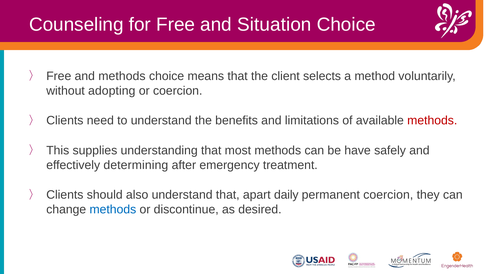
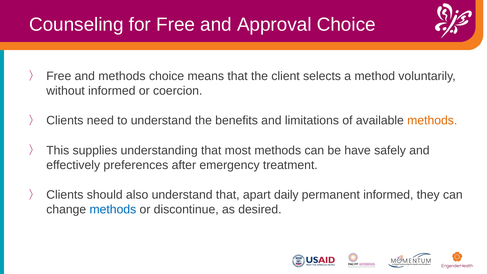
Situation: Situation -> Approval
without adopting: adopting -> informed
methods at (432, 121) colour: red -> orange
determining: determining -> preferences
permanent coercion: coercion -> informed
